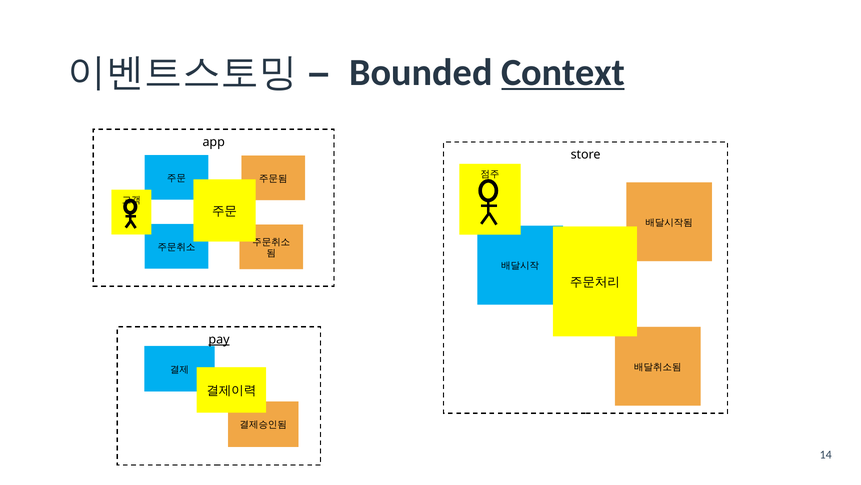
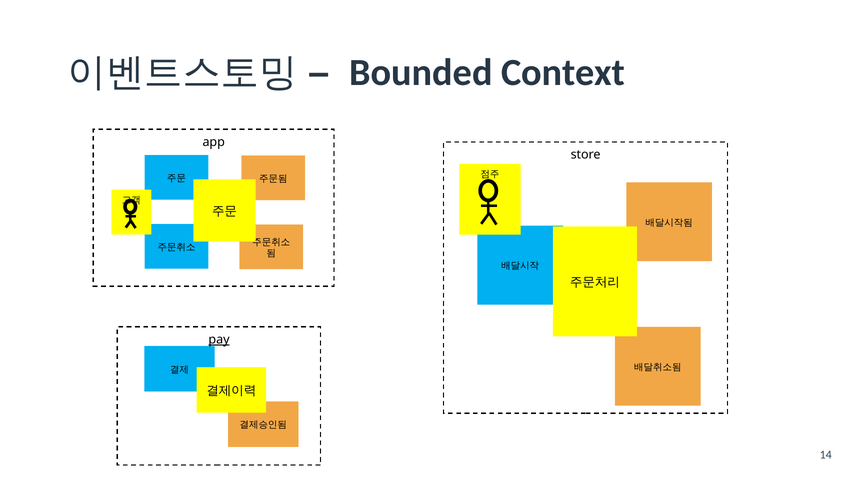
Context underline: present -> none
